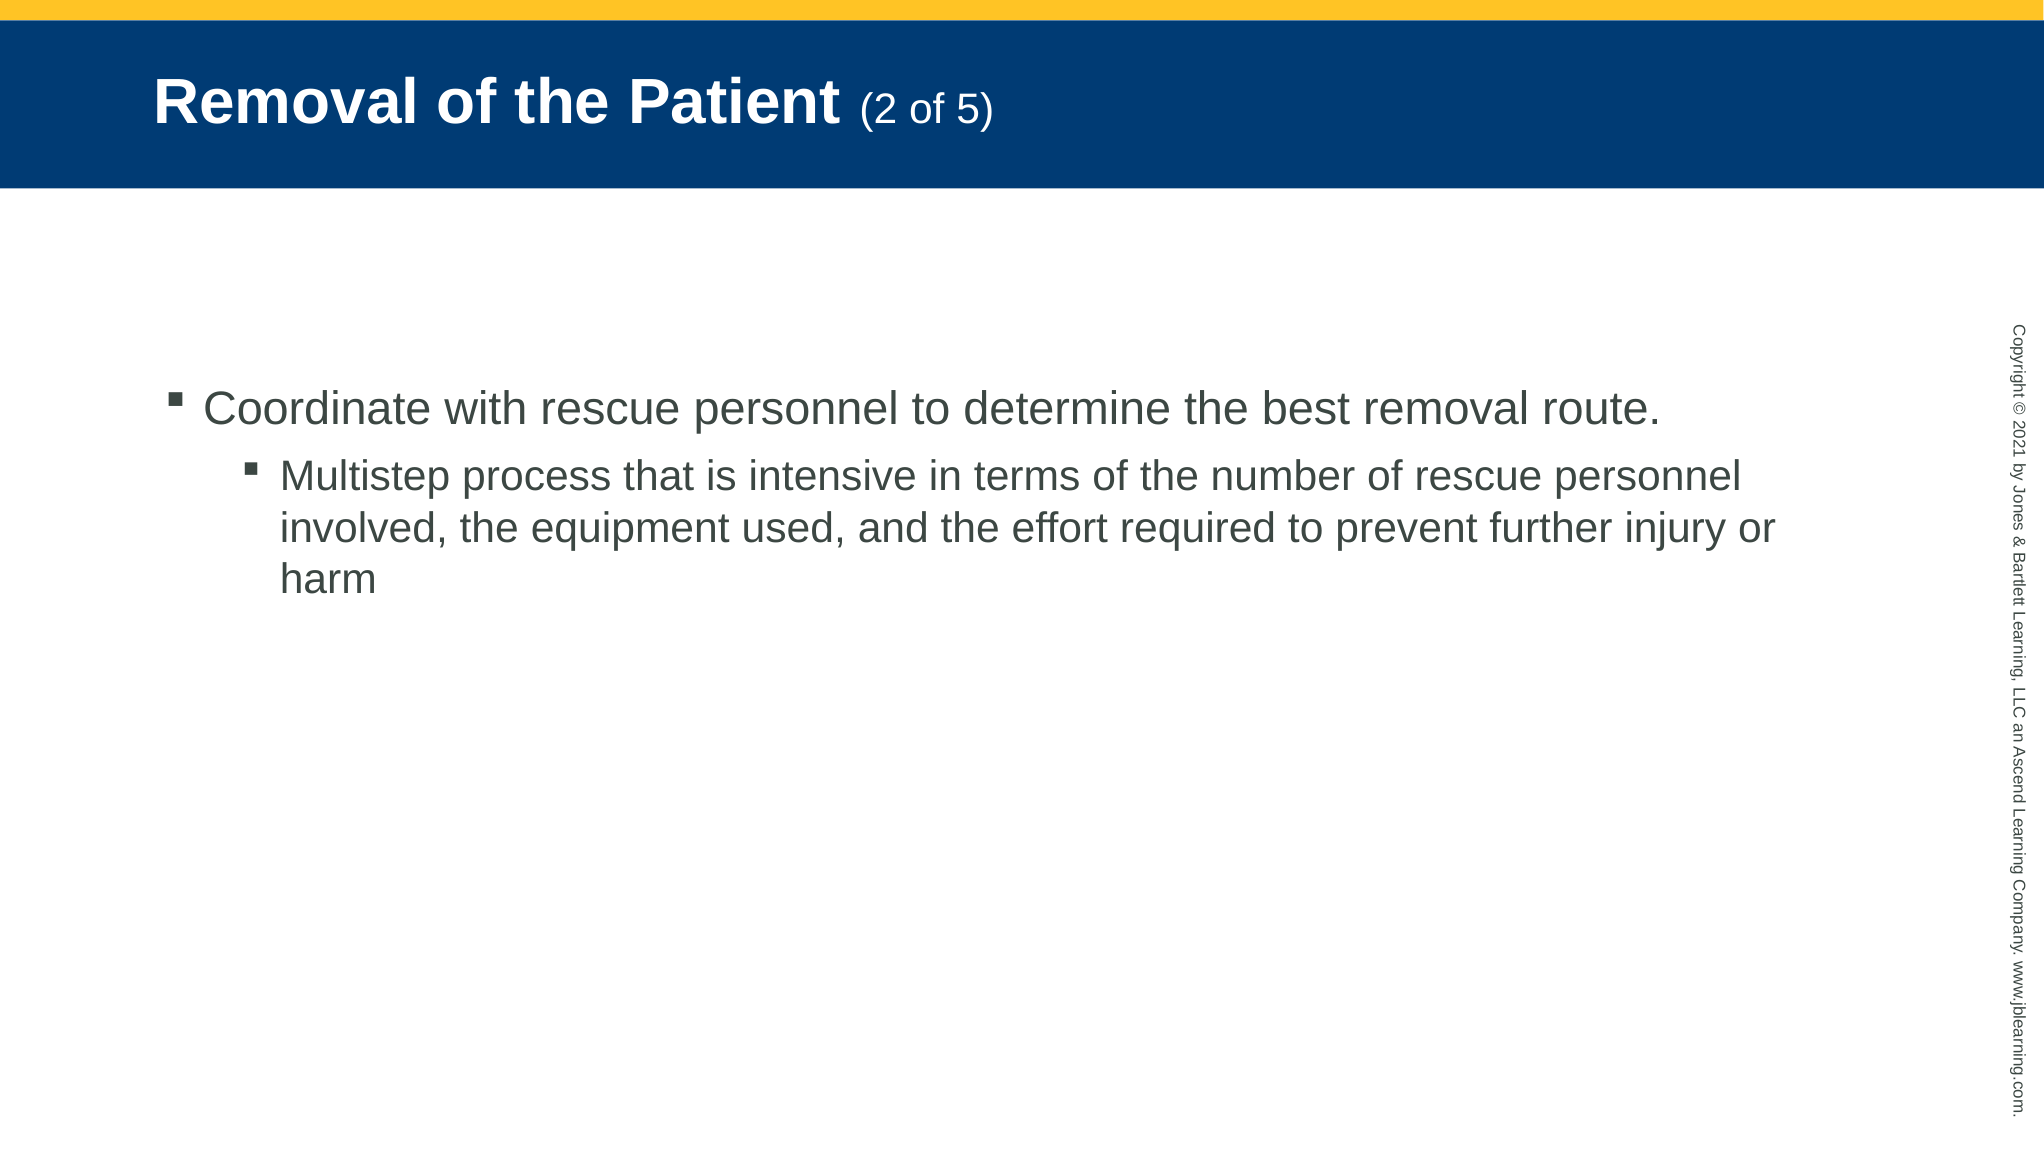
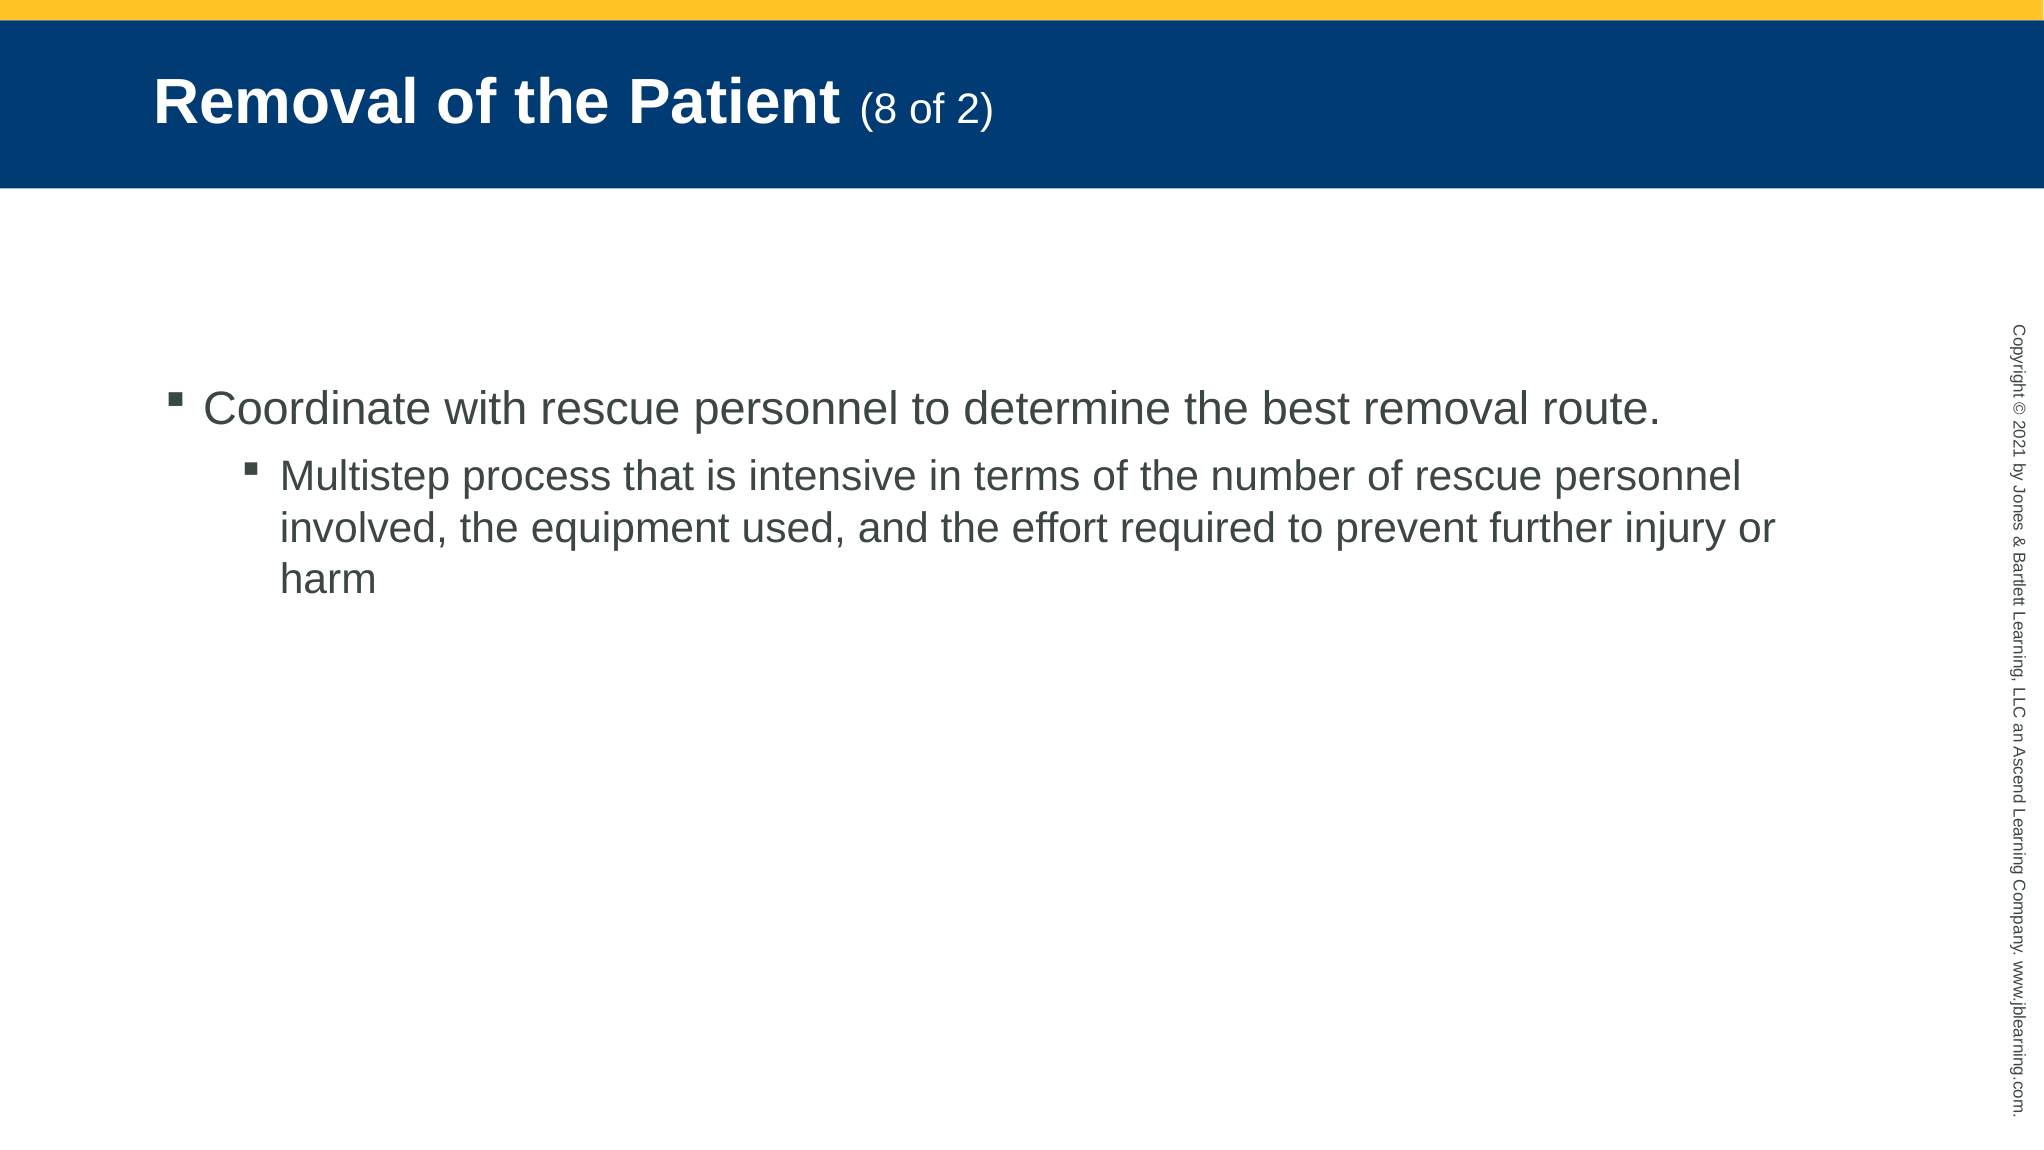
Patient 2: 2 -> 8
of 5: 5 -> 2
